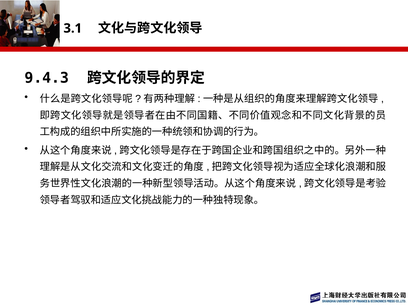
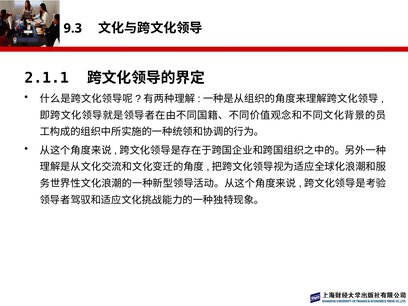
3.1: 3.1 -> 9.3
9.4.3: 9.4.3 -> 2.1.1
